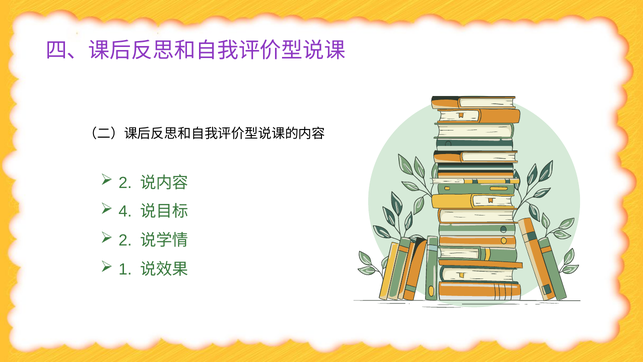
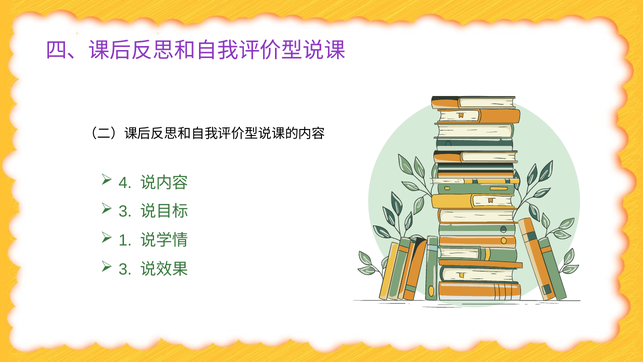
2 at (125, 183): 2 -> 4
4 at (125, 211): 4 -> 3
2 at (125, 240): 2 -> 1
1 at (125, 269): 1 -> 3
